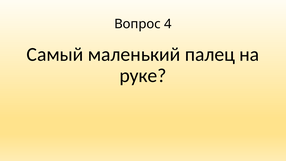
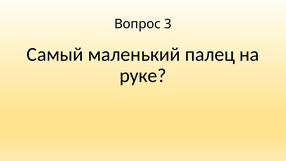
4: 4 -> 3
